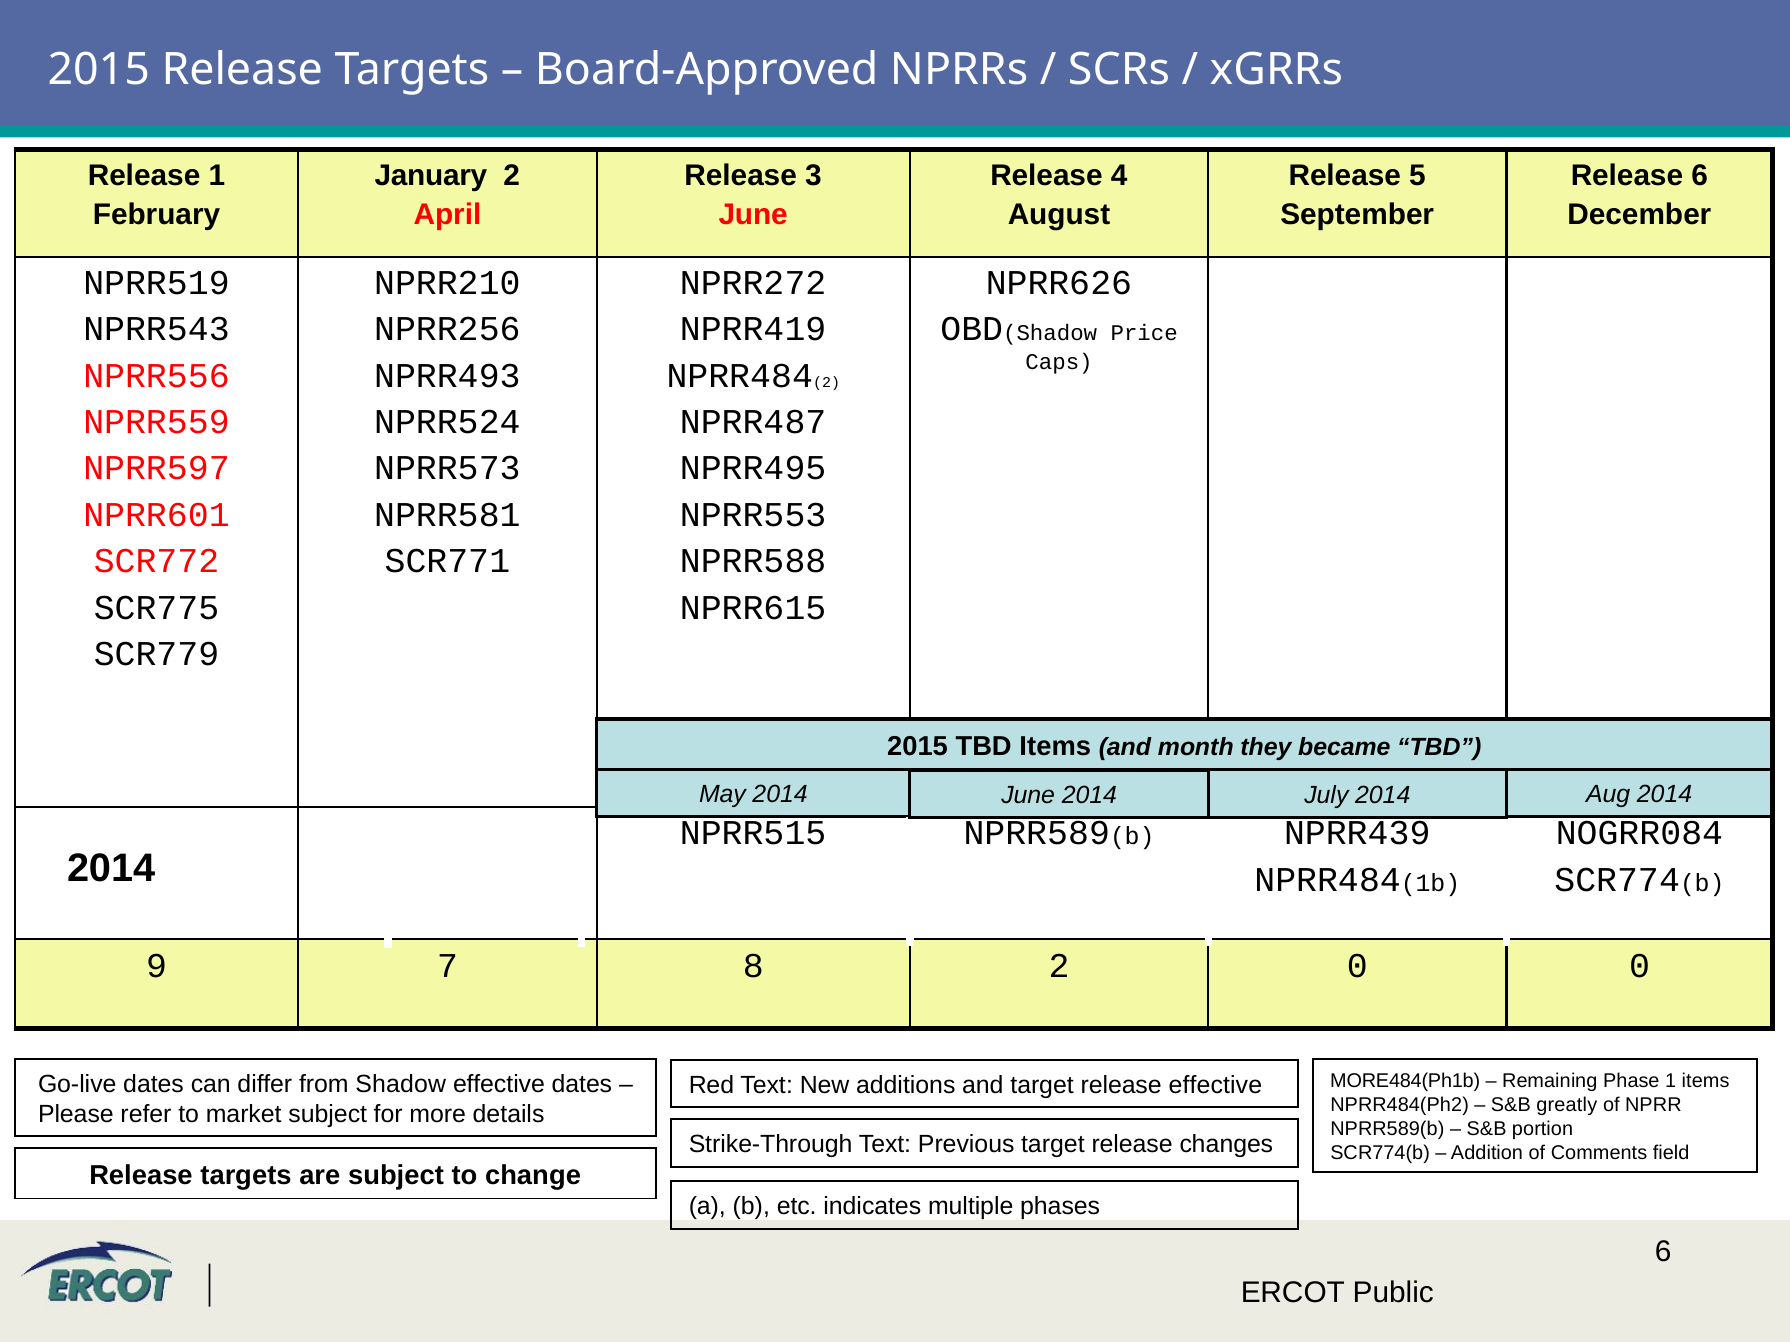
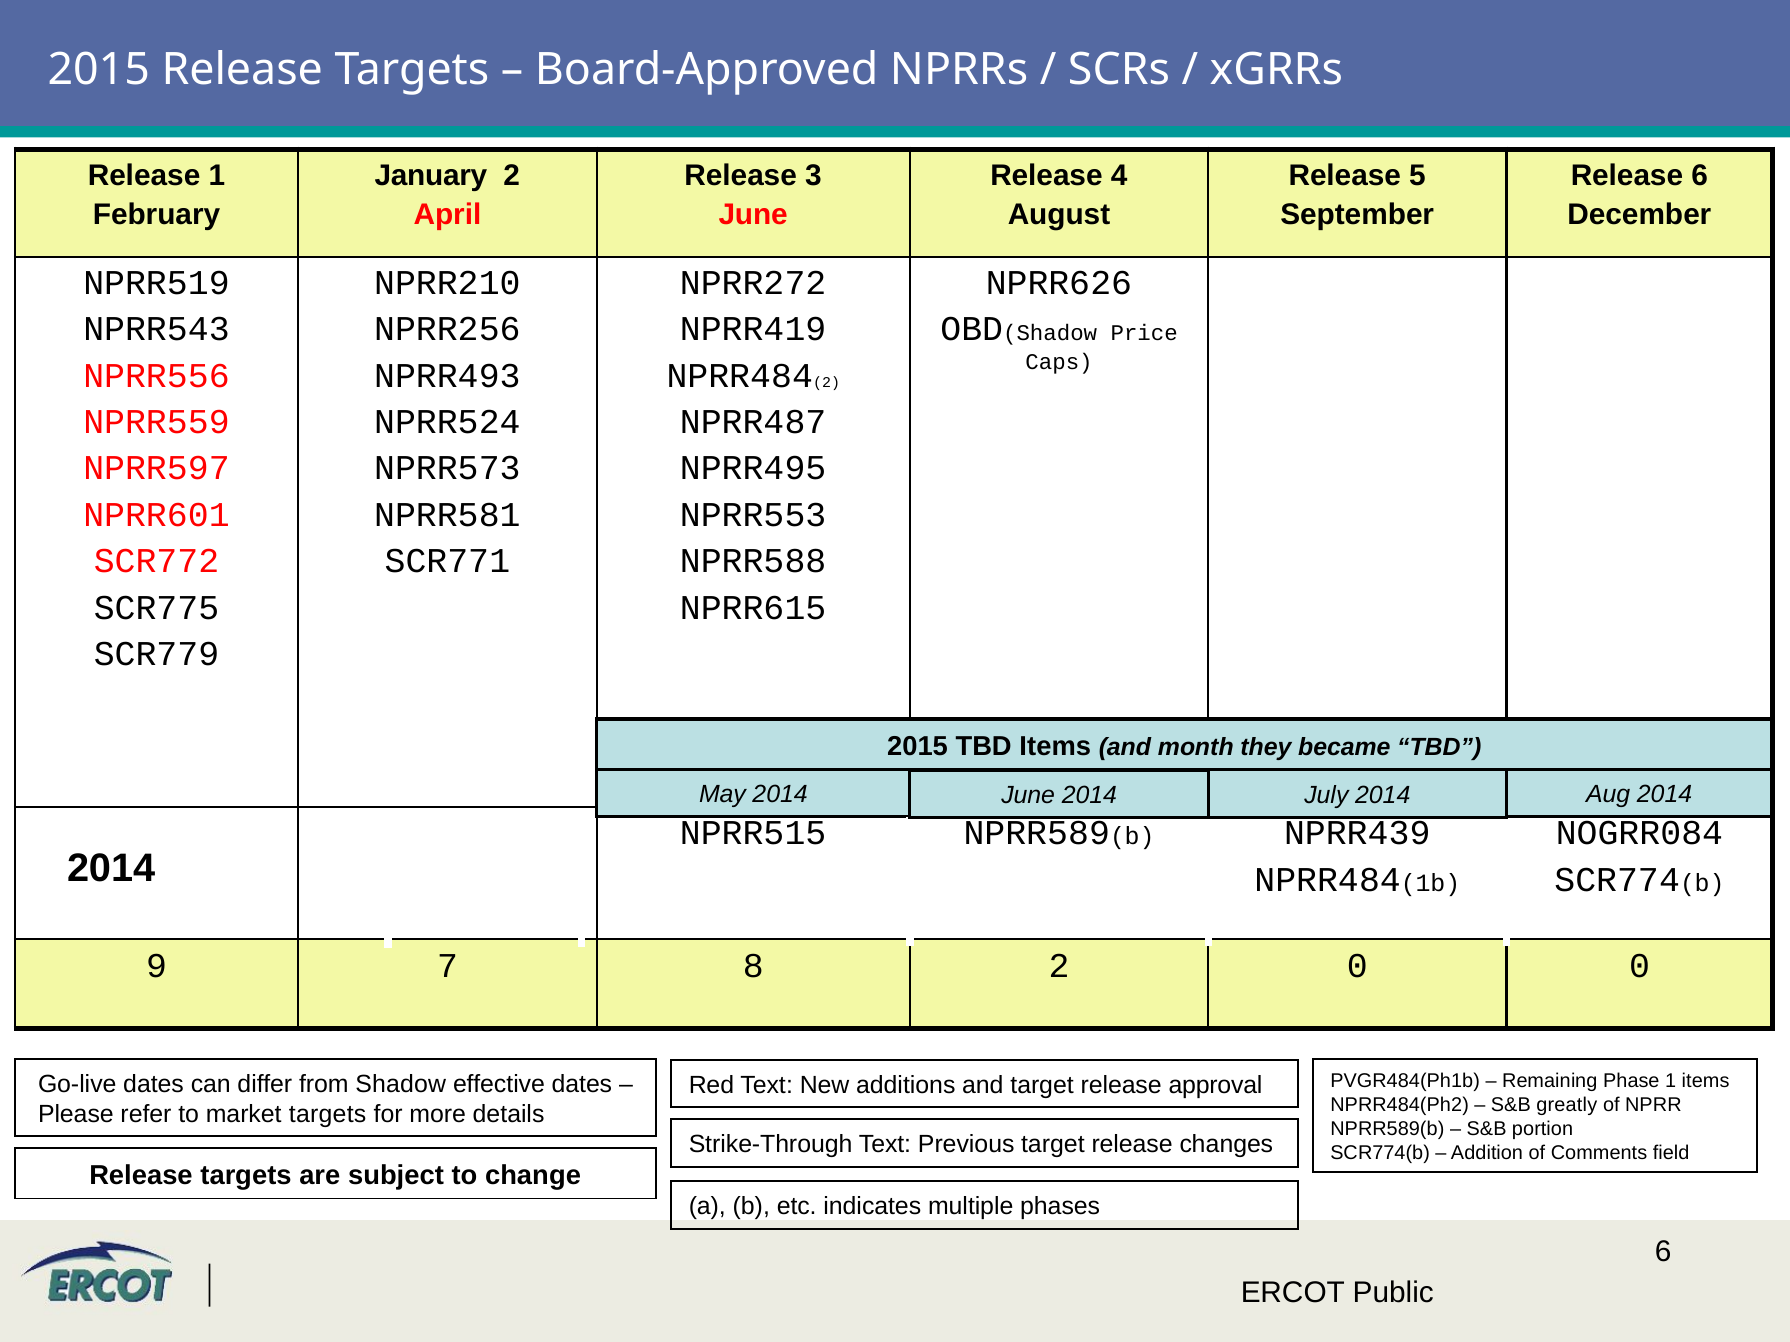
MORE484(Ph1b: MORE484(Ph1b -> PVGR484(Ph1b
release effective: effective -> approval
market subject: subject -> targets
